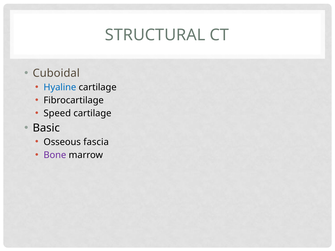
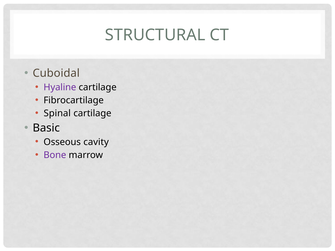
Hyaline colour: blue -> purple
Speed: Speed -> Spinal
fascia: fascia -> cavity
